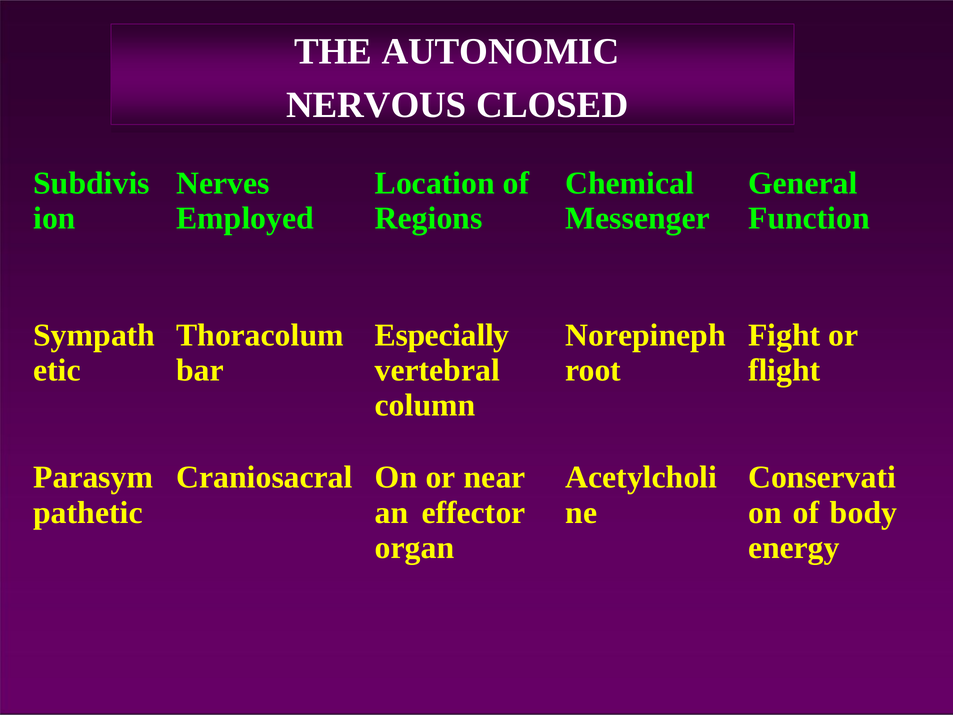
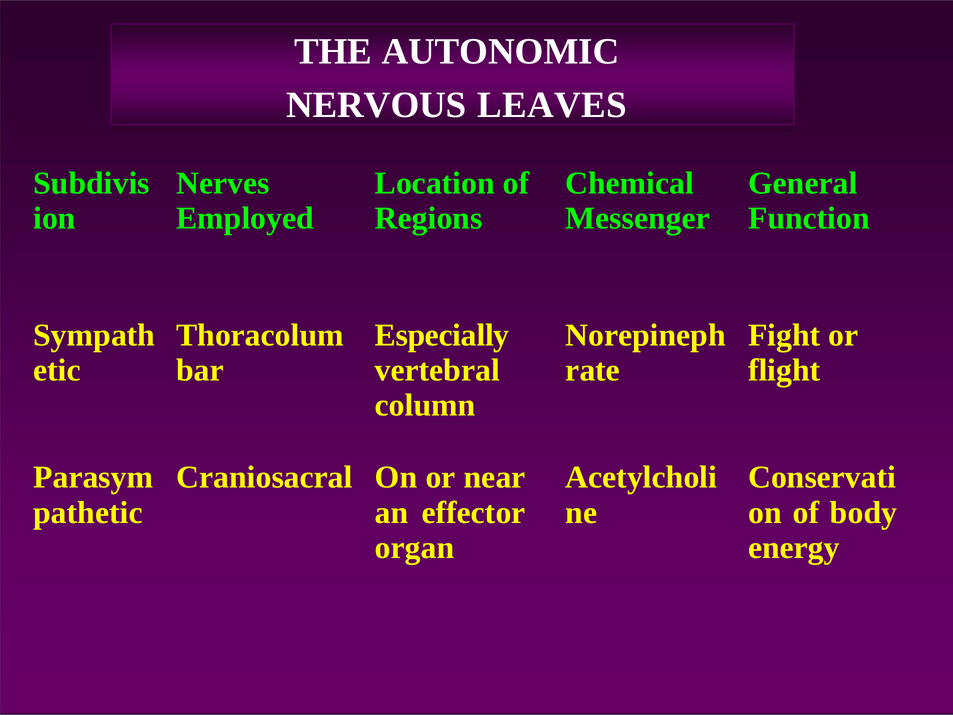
CLOSED: CLOSED -> LEAVES
root: root -> rate
